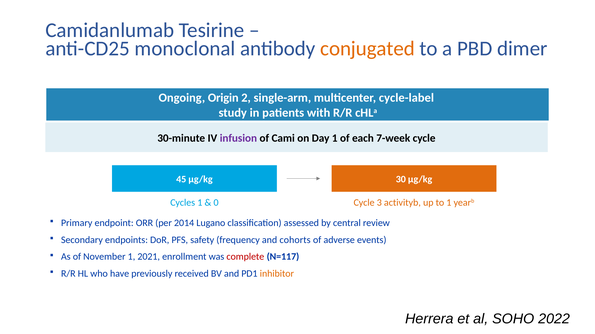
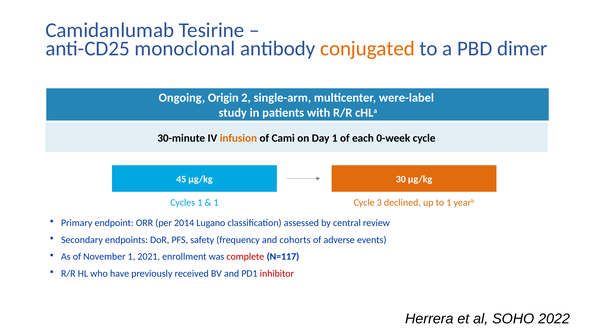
cycle-label: cycle-label -> were-label
infusion colour: purple -> orange
7-week: 7-week -> 0-week
0 at (216, 203): 0 -> 1
activityb: activityb -> declined
inhibitor colour: orange -> red
